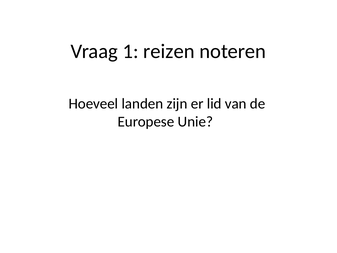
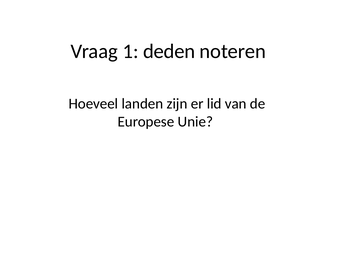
reizen: reizen -> deden
